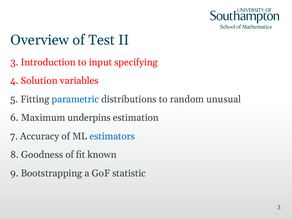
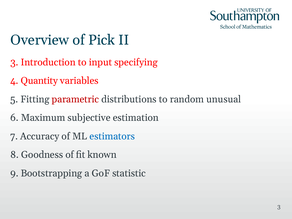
Test: Test -> Pick
Solution: Solution -> Quantity
parametric colour: blue -> red
underpins: underpins -> subjective
